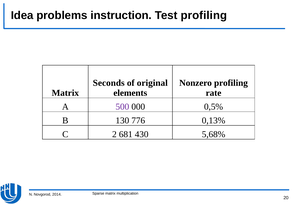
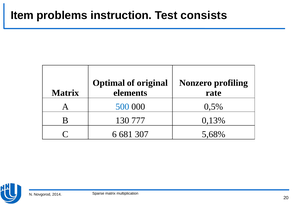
Idea: Idea -> Item
Test profiling: profiling -> consists
Seconds: Seconds -> Optimal
500 colour: purple -> blue
776: 776 -> 777
2: 2 -> 6
430: 430 -> 307
